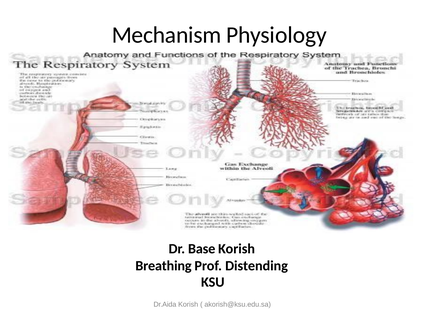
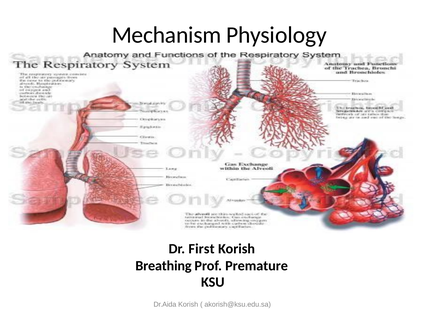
Base: Base -> First
Distending: Distending -> Premature
